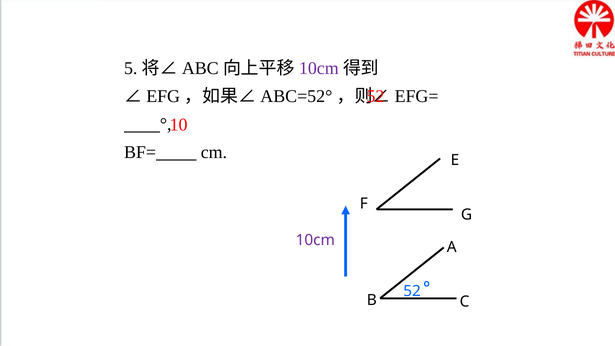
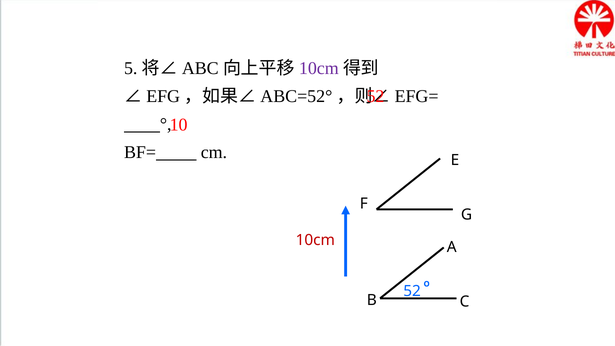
10cm at (315, 240) colour: purple -> red
